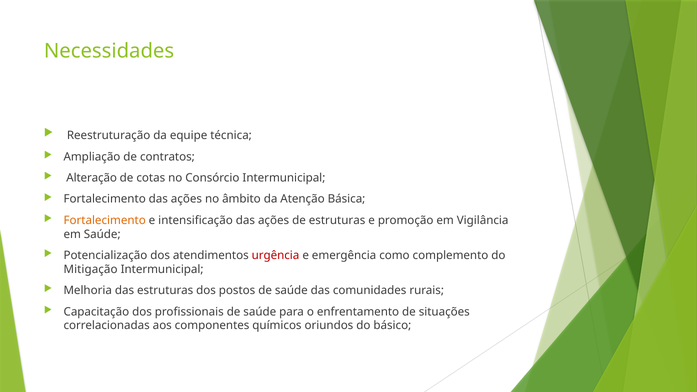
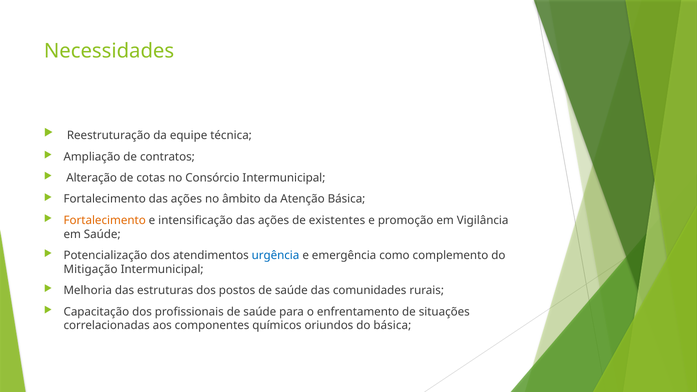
de estruturas: estruturas -> existentes
urgência colour: red -> blue
do básico: básico -> básica
